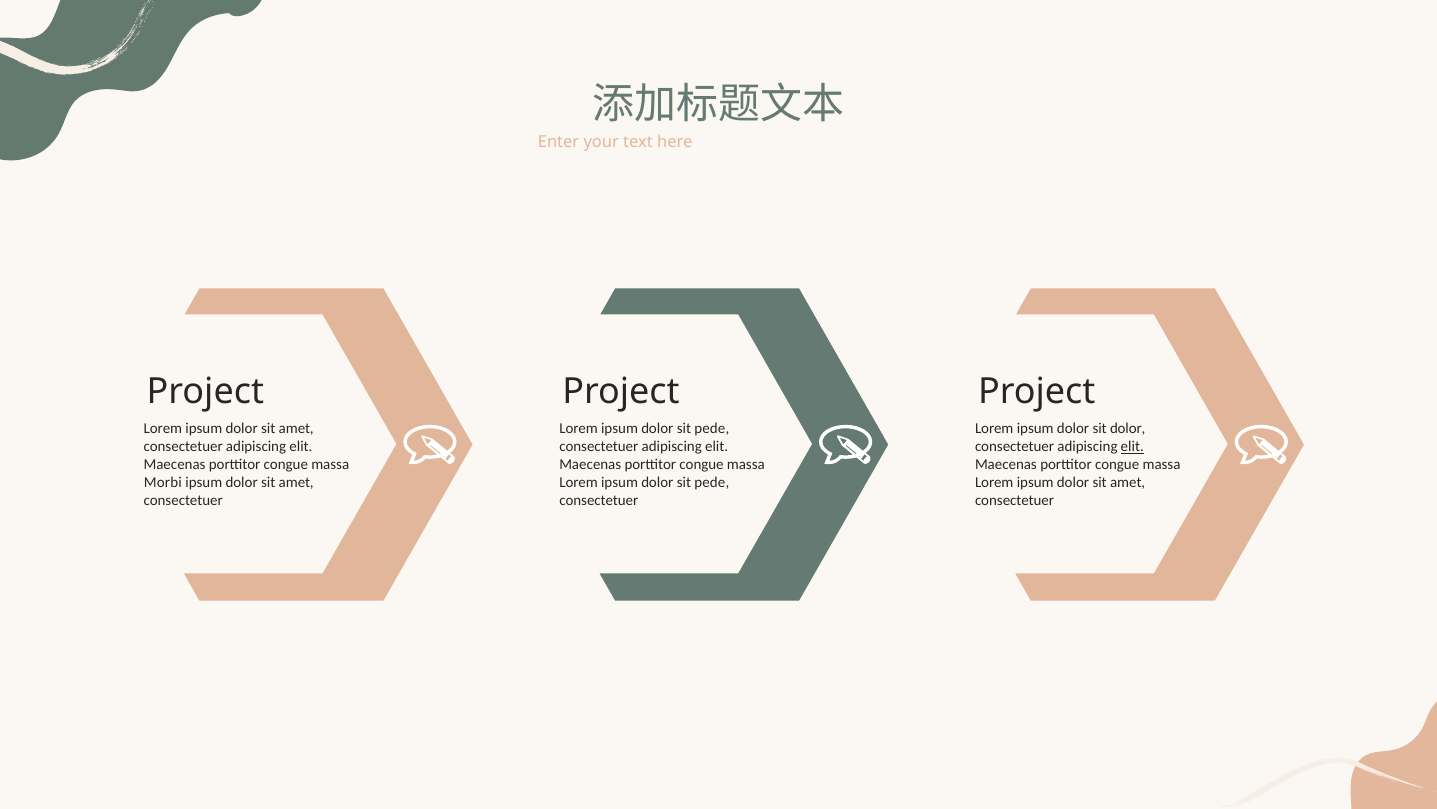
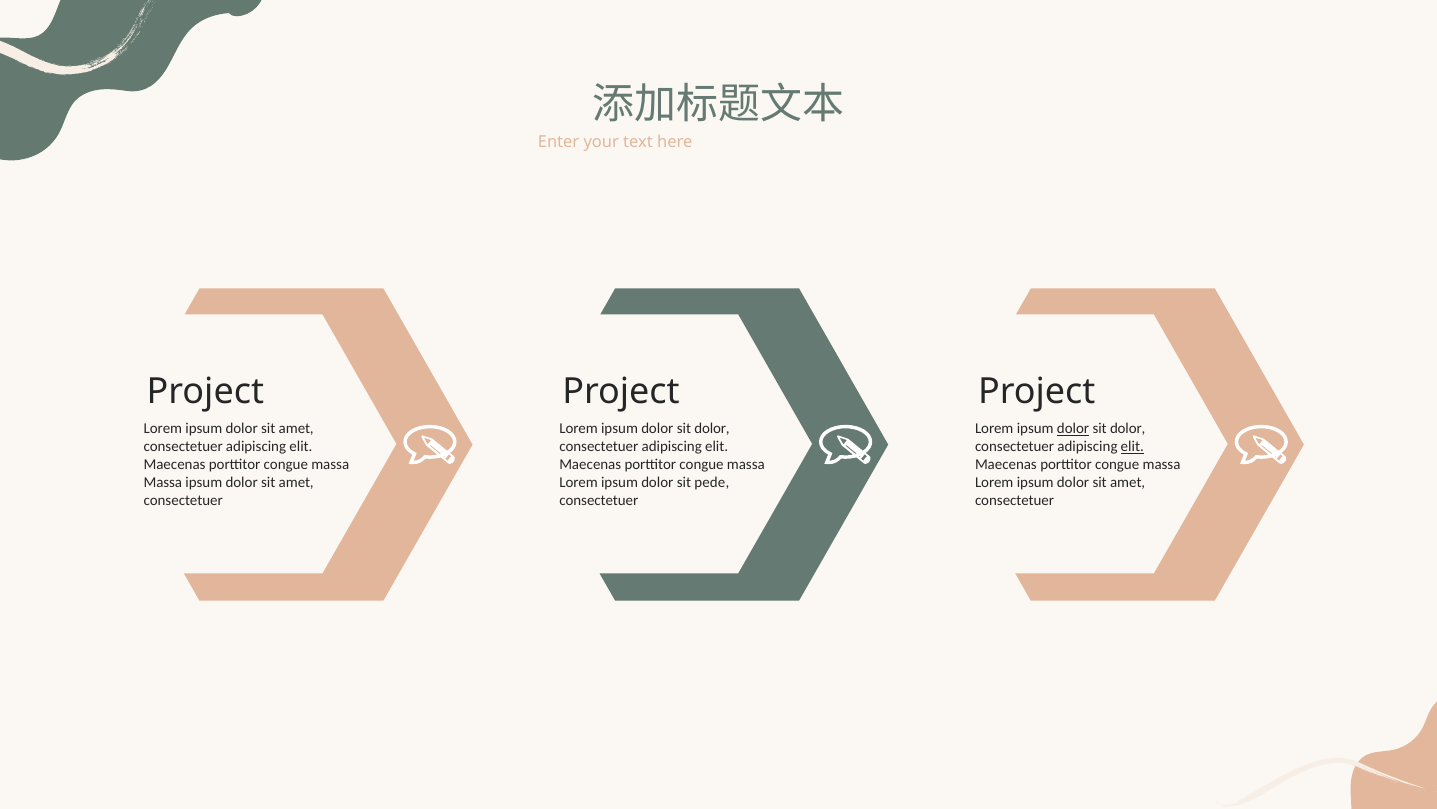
pede at (712, 428): pede -> dolor
dolor at (1073, 428) underline: none -> present
Morbi at (163, 482): Morbi -> Massa
